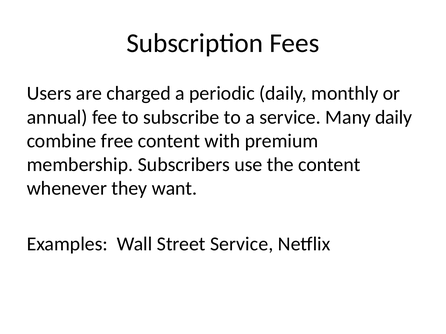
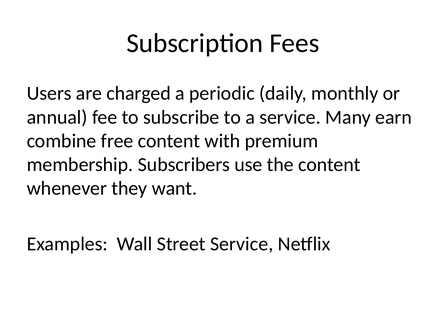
Many daily: daily -> earn
